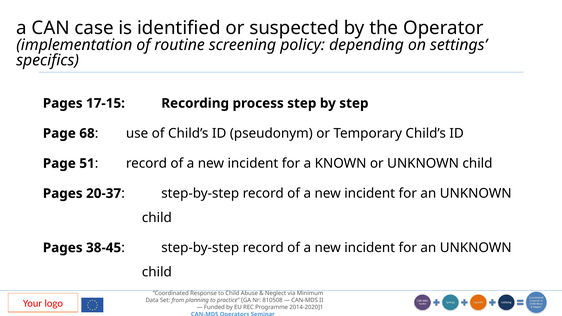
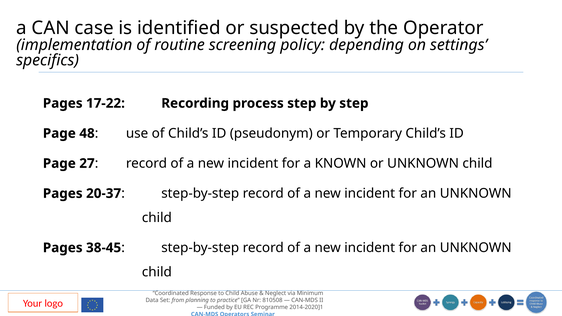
17-15: 17-15 -> 17-22
68: 68 -> 48
51: 51 -> 27
